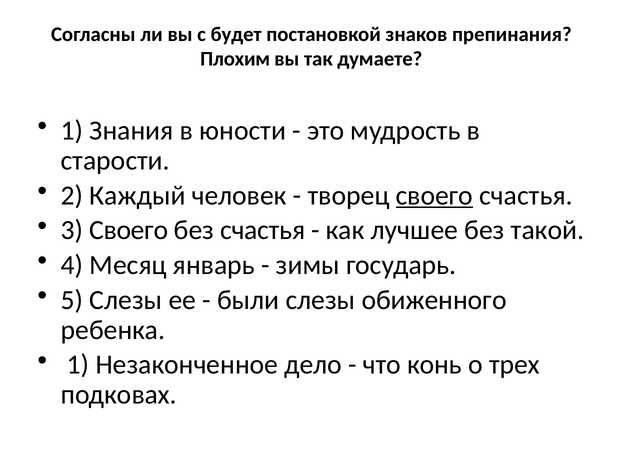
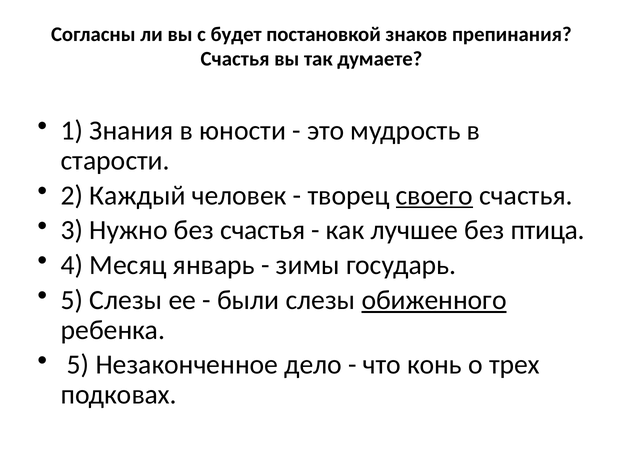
Плохим at (235, 59): Плохим -> Счастья
3 Своего: Своего -> Нужно
такой: такой -> птица
обиженного underline: none -> present
1 at (78, 365): 1 -> 5
